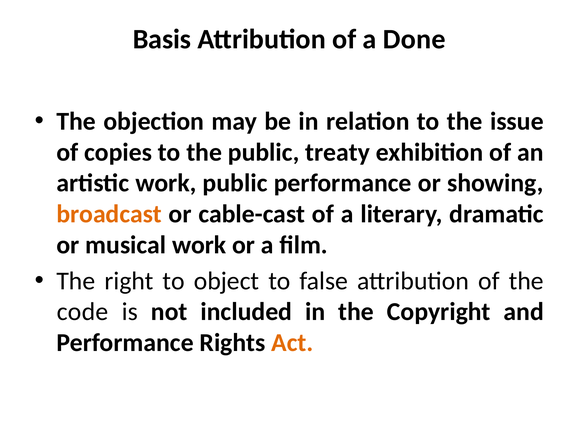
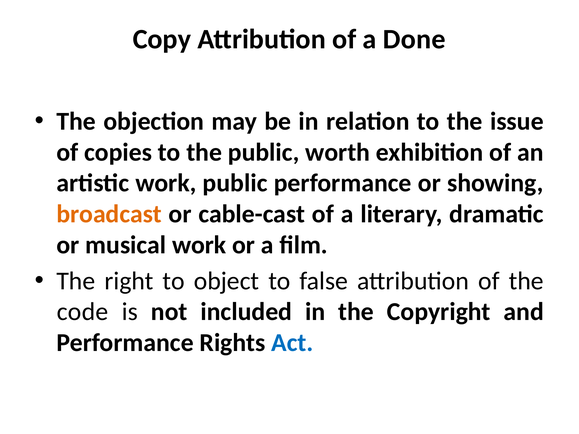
Basis: Basis -> Copy
treaty: treaty -> worth
Act colour: orange -> blue
